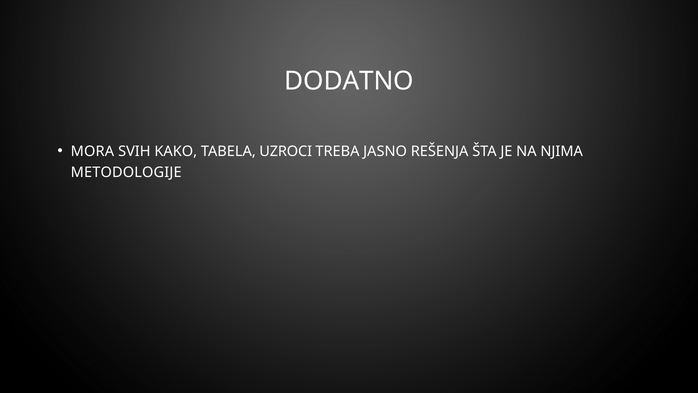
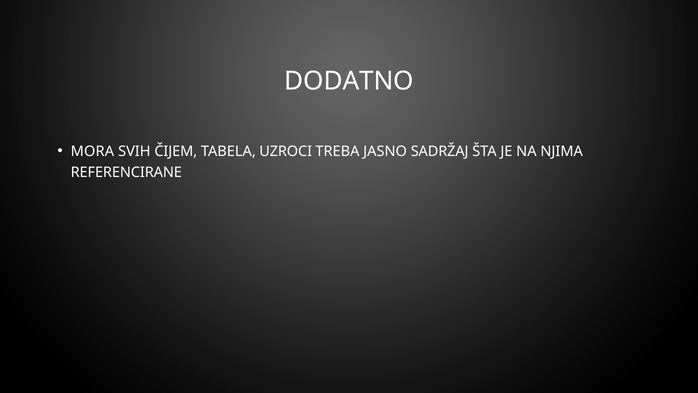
KAKO: KAKO -> ČIJEM
REŠENJA: REŠENJA -> SADRŽAJ
METODOLOGIJE: METODOLOGIJE -> REFERENCIRANE
